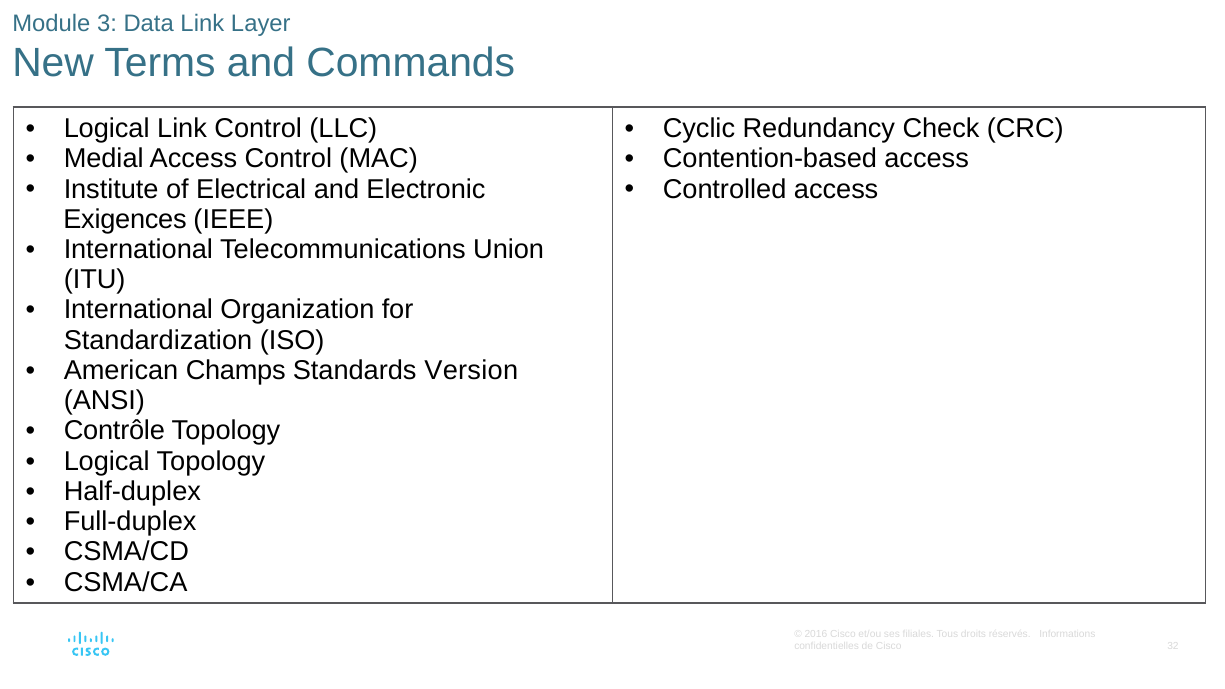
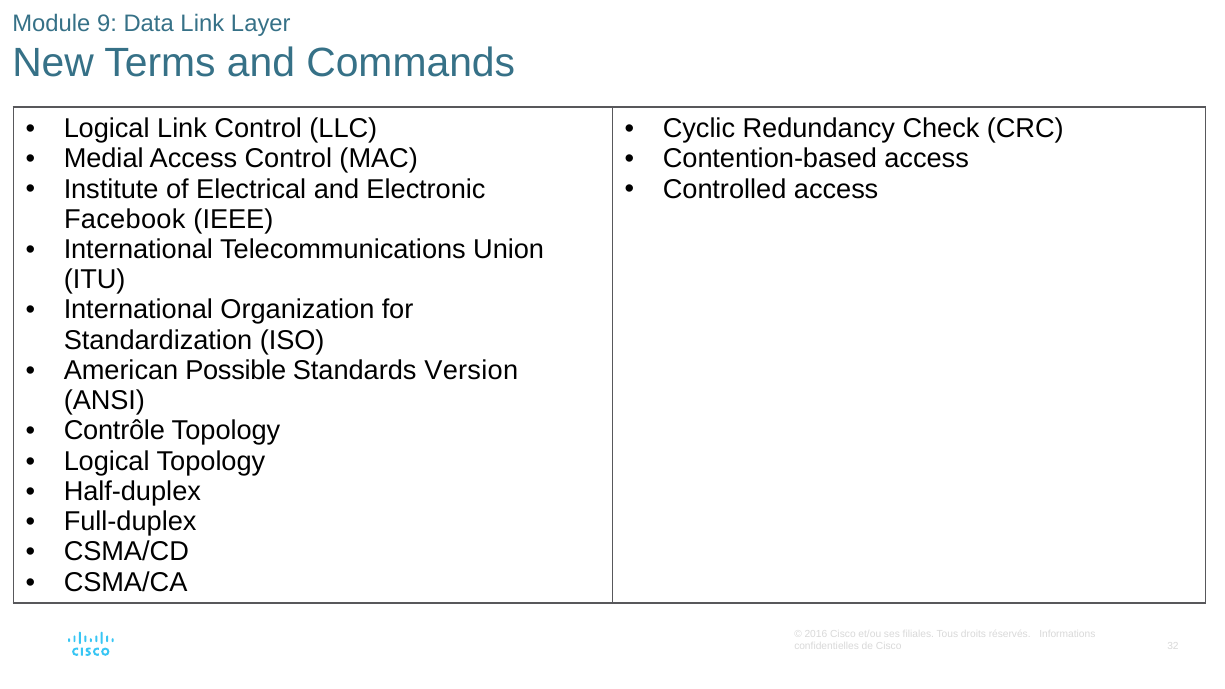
3: 3 -> 9
Exigences: Exigences -> Facebook
Champs: Champs -> Possible
